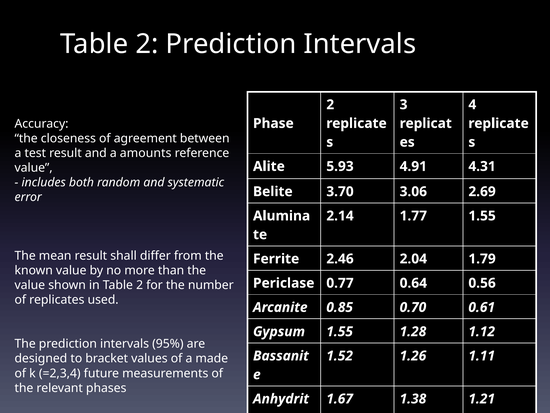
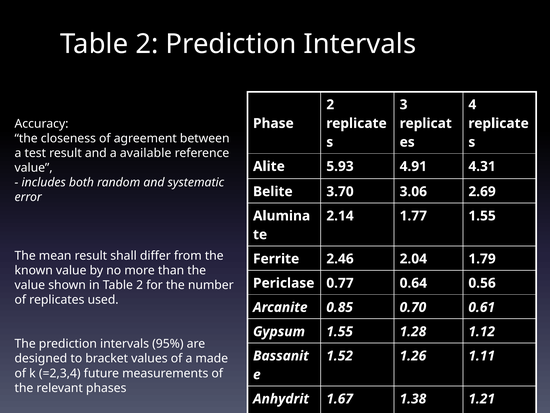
amounts: amounts -> available
